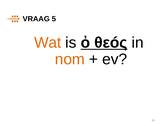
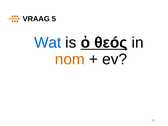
Wat colour: orange -> blue
